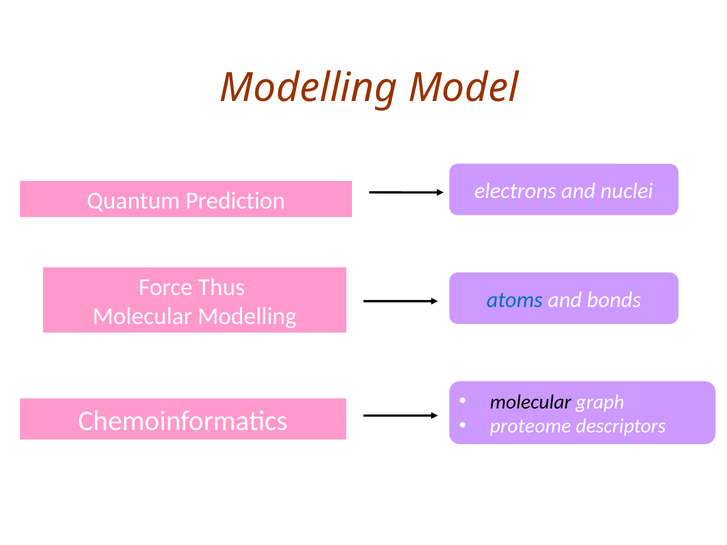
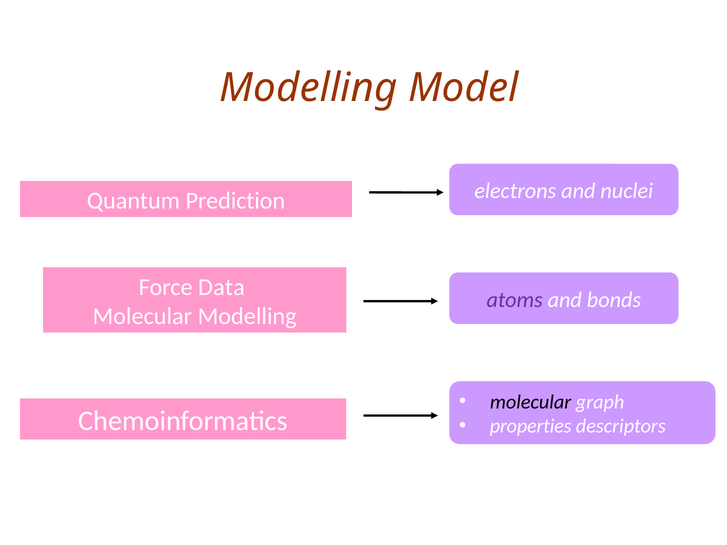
Thus: Thus -> Data
atoms colour: blue -> purple
proteome: proteome -> properties
